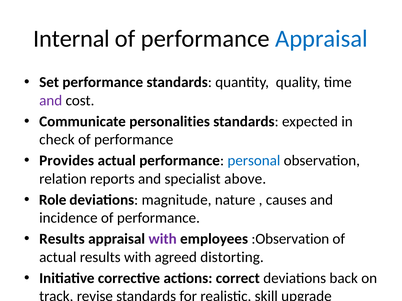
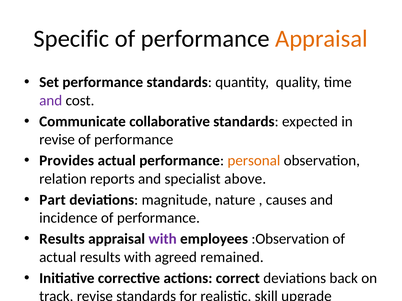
Internal: Internal -> Specific
Appraisal at (322, 39) colour: blue -> orange
personalities: personalities -> collaborative
check at (57, 140): check -> revise
personal colour: blue -> orange
Role: Role -> Part
distorting: distorting -> remained
